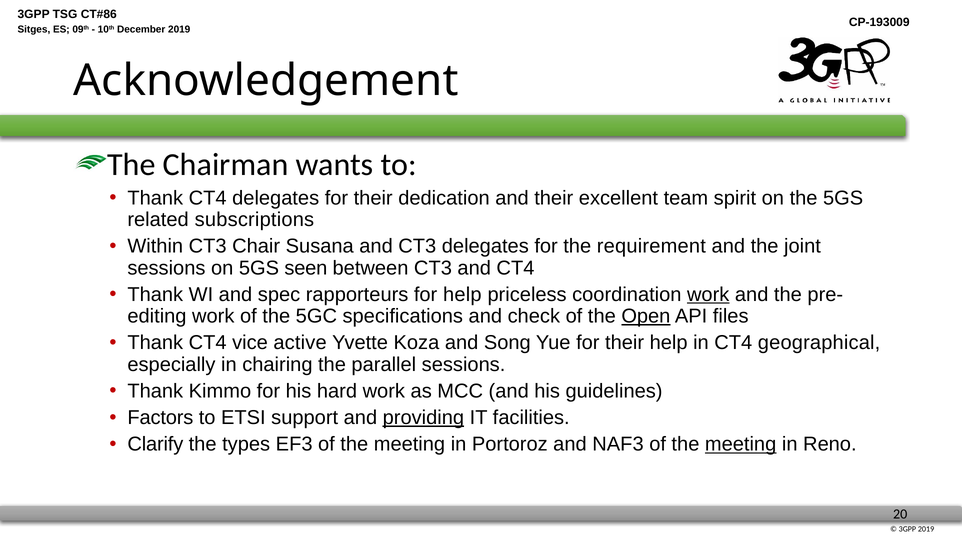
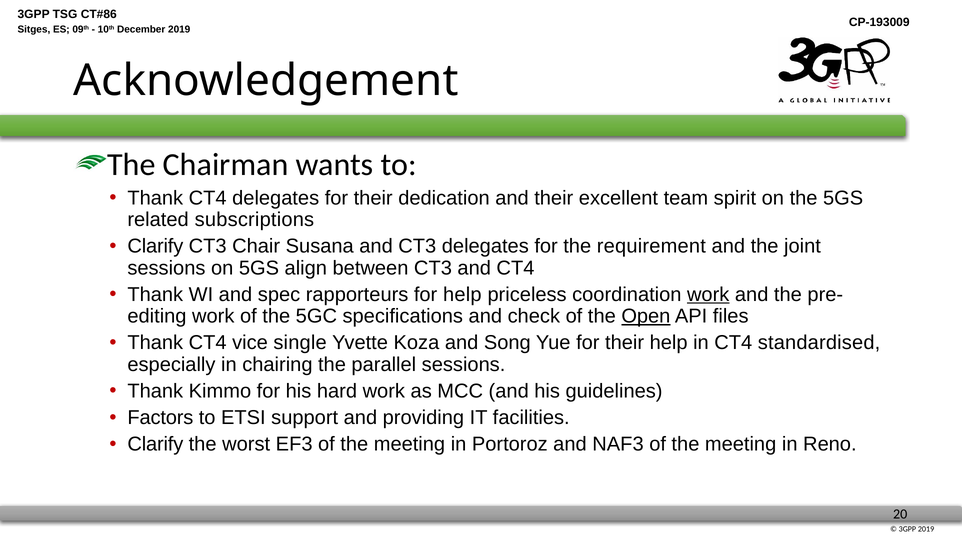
Within at (155, 246): Within -> Clarify
seen: seen -> align
active: active -> single
geographical: geographical -> standardised
providing underline: present -> none
types: types -> worst
meeting at (741, 444) underline: present -> none
